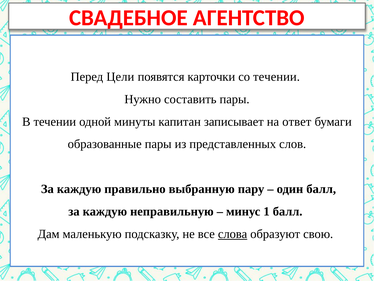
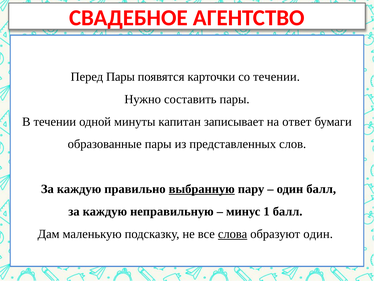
Перед Цели: Цели -> Пары
выбранную underline: none -> present
образуют свою: свою -> один
